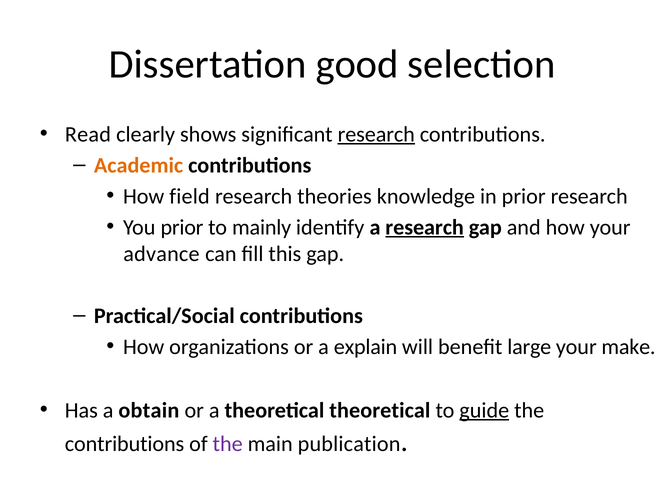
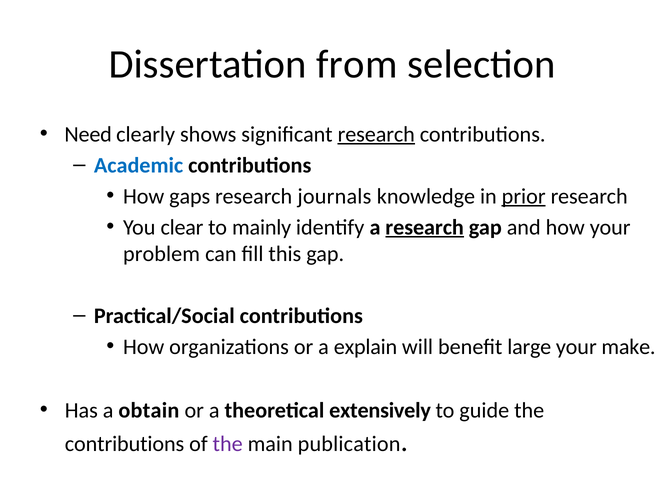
good: good -> from
Read: Read -> Need
Academic colour: orange -> blue
field: field -> gaps
theories: theories -> journals
prior at (524, 197) underline: none -> present
You prior: prior -> clear
advance: advance -> problem
theoretical theoretical: theoretical -> extensively
guide underline: present -> none
